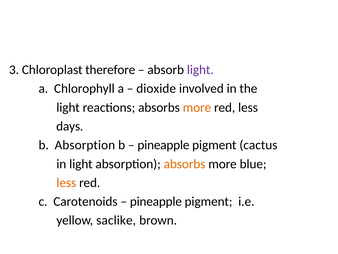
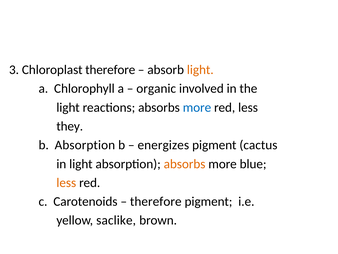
light at (200, 70) colour: purple -> orange
dioxide: dioxide -> organic
more at (197, 107) colour: orange -> blue
days: days -> they
pineapple at (163, 145): pineapple -> energizes
pineapple at (156, 201): pineapple -> therefore
